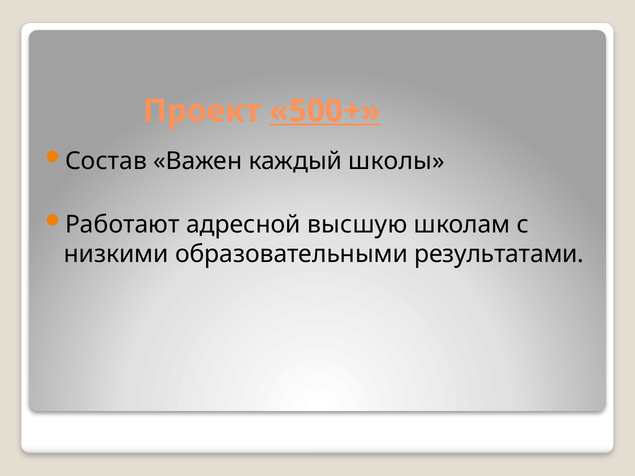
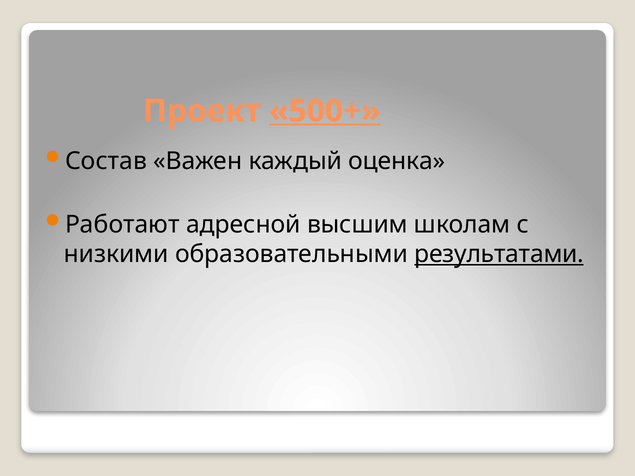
школы: школы -> оценка
высшую: высшую -> высшим
результатами underline: none -> present
